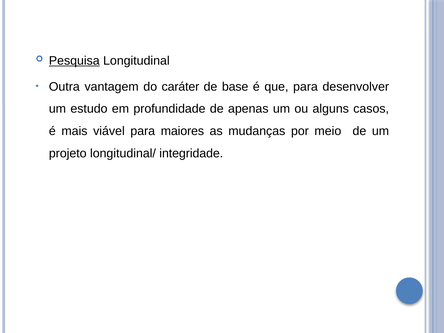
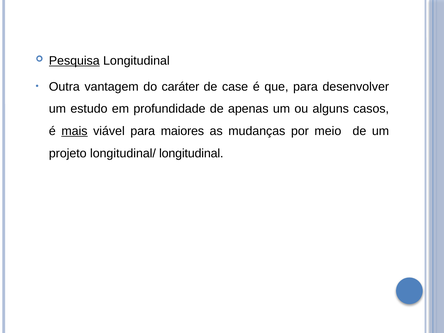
base: base -> case
mais underline: none -> present
longitudinal/ integridade: integridade -> longitudinal
